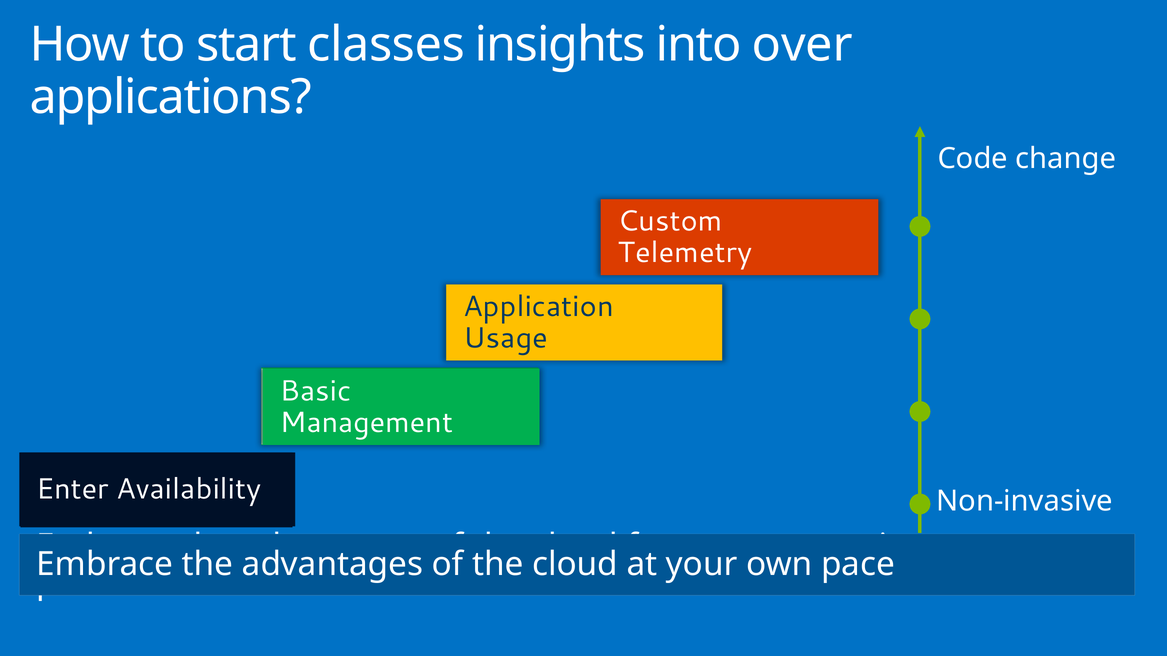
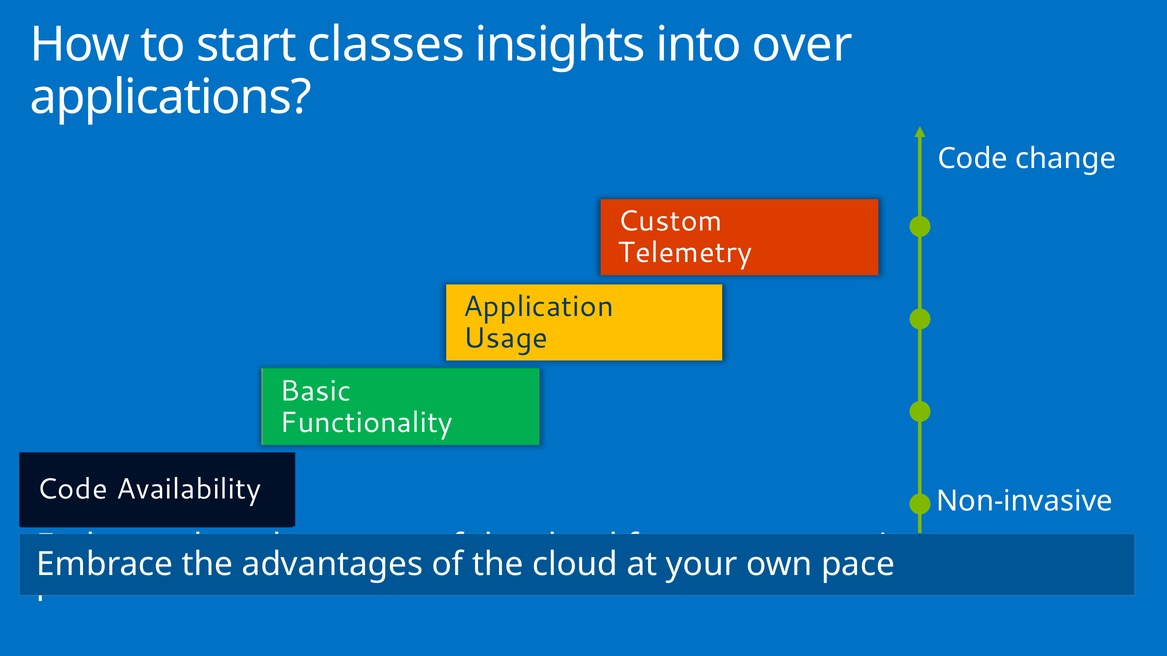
Management: Management -> Functionality
Enter at (72, 489): Enter -> Code
